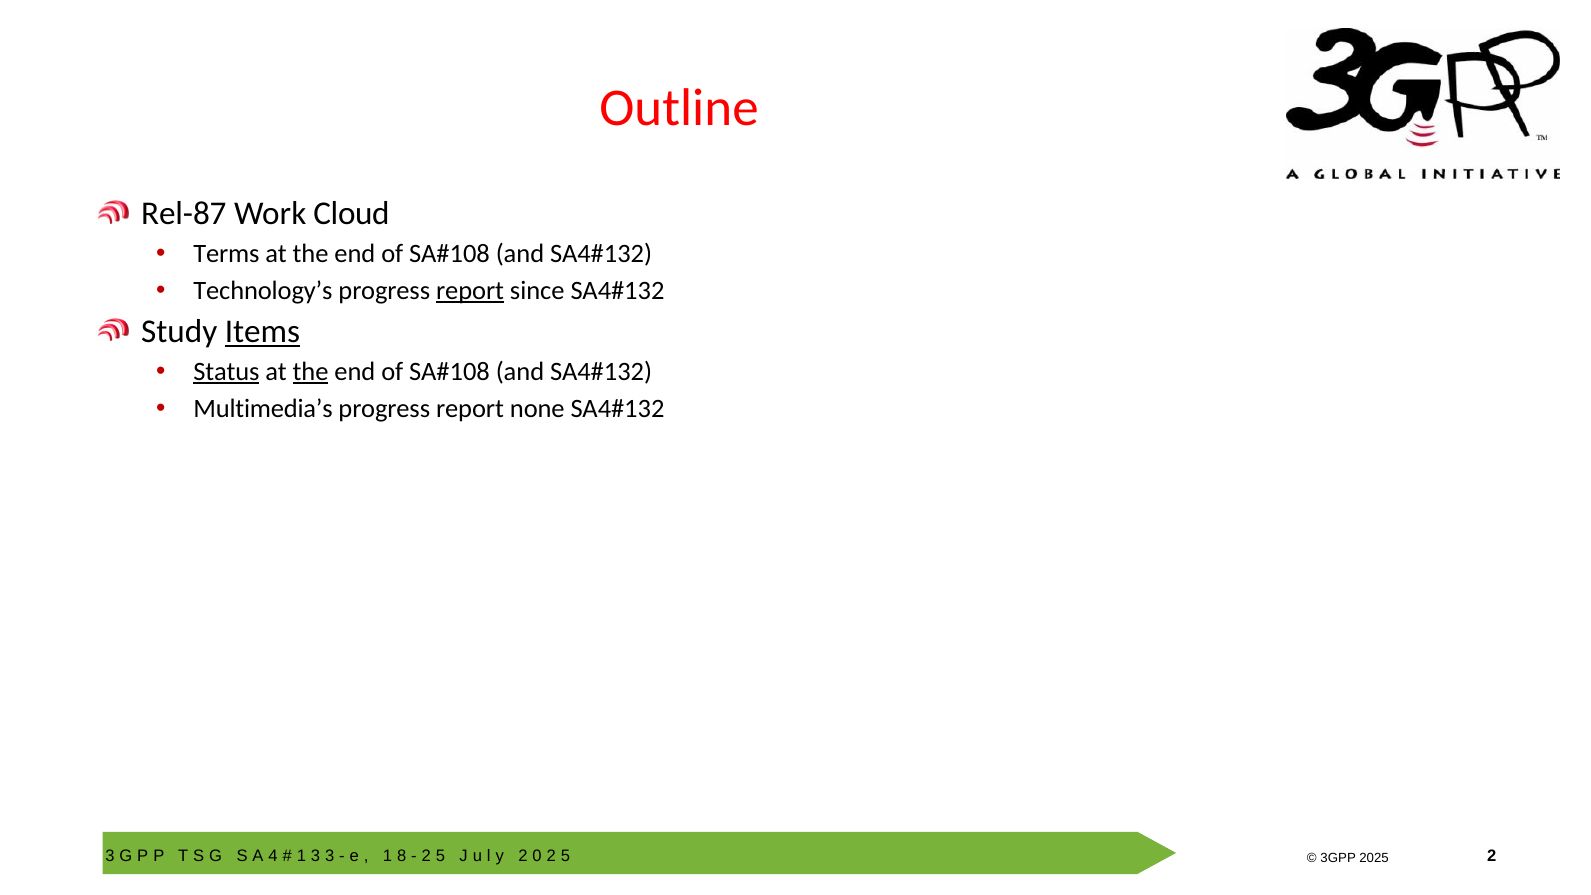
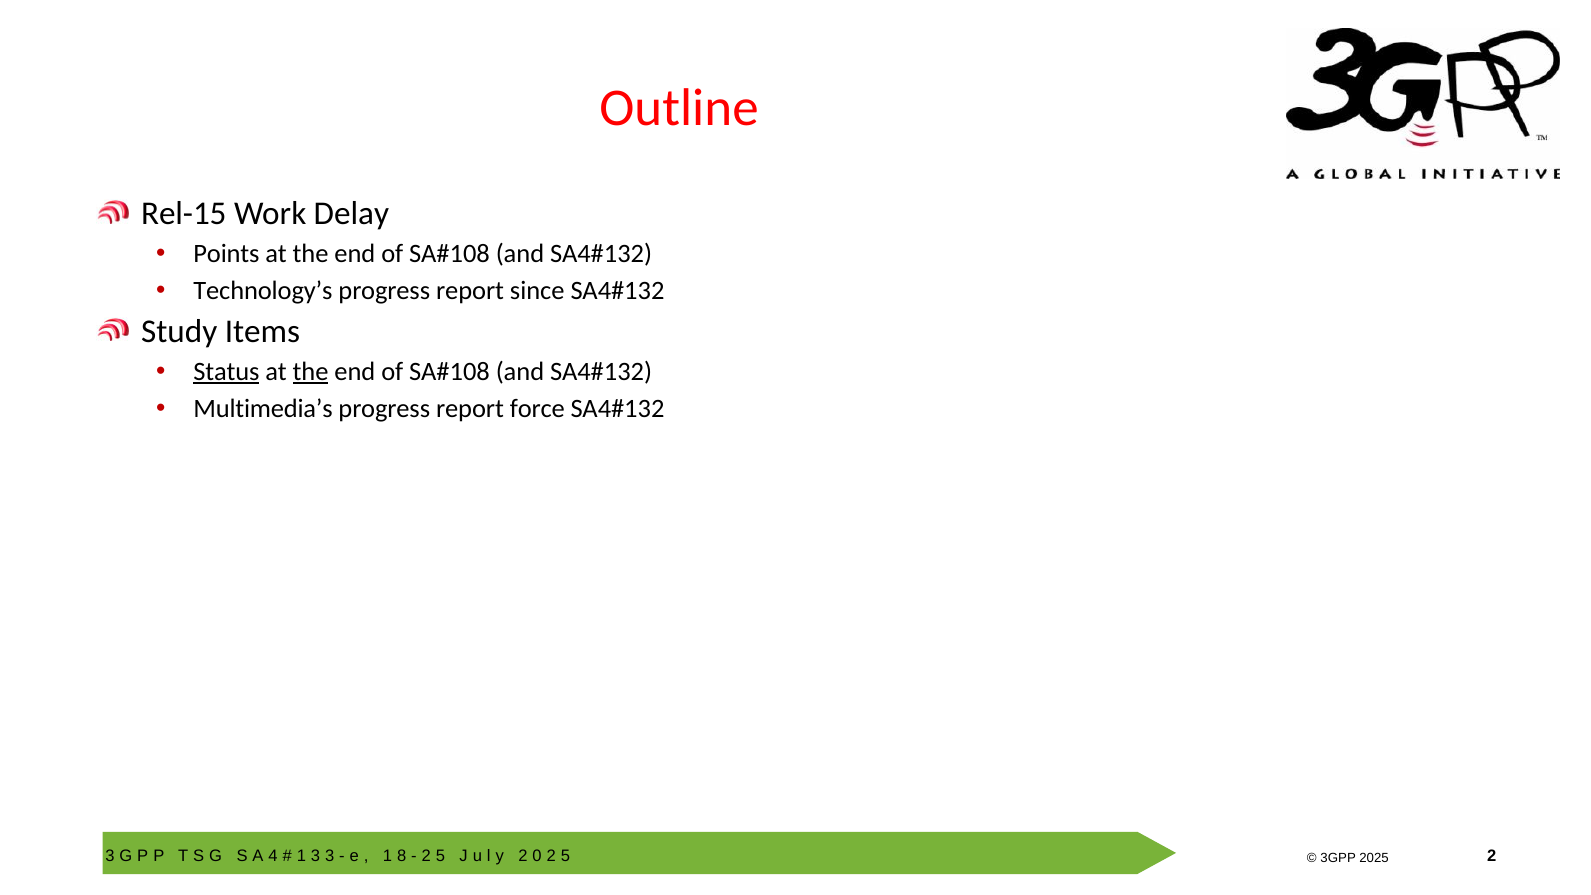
Rel-87: Rel-87 -> Rel-15
Cloud: Cloud -> Delay
Terms: Terms -> Points
report at (470, 291) underline: present -> none
Items underline: present -> none
none: none -> force
